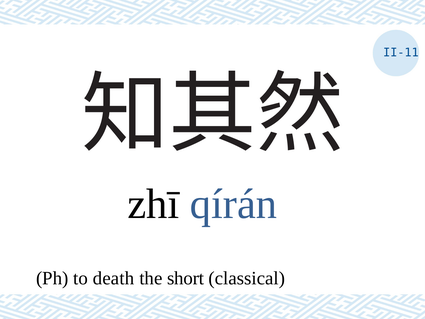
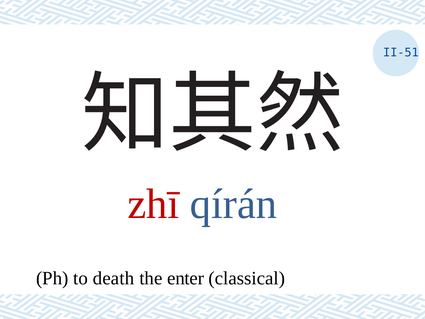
II-11: II-11 -> II-51
zhī colour: black -> red
short: short -> enter
